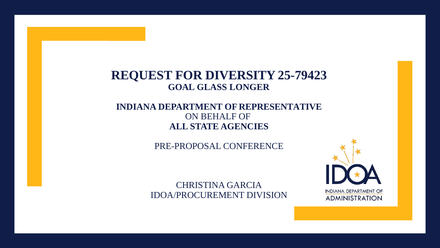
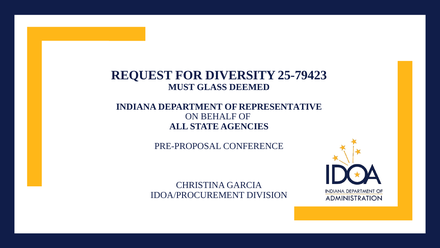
GOAL: GOAL -> MUST
LONGER: LONGER -> DEEMED
